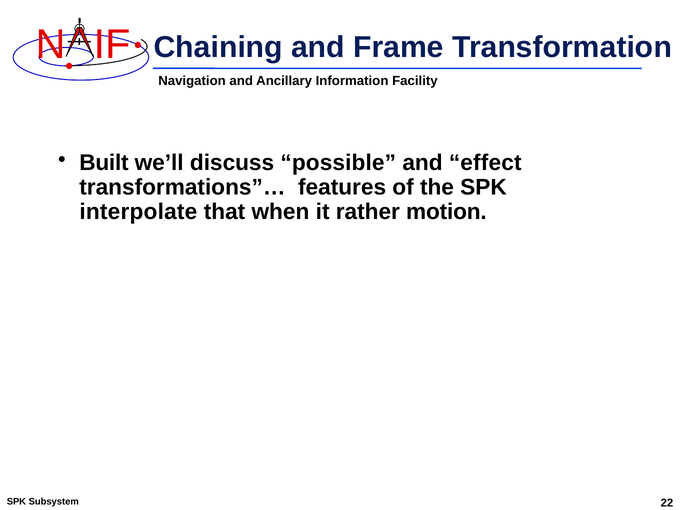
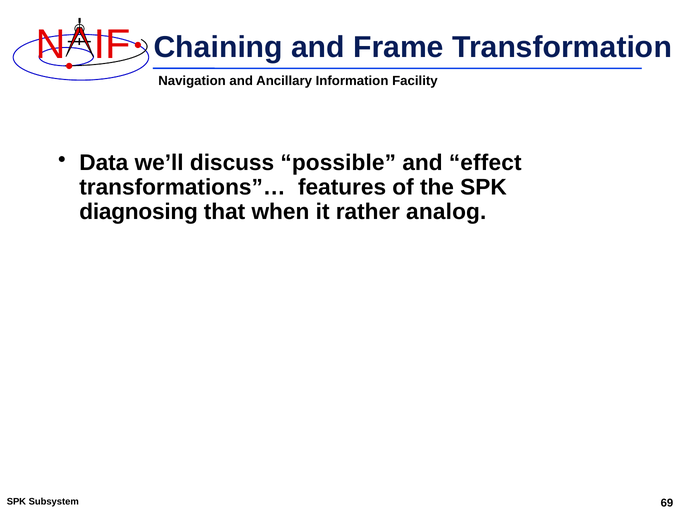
Built: Built -> Data
interpolate: interpolate -> diagnosing
motion: motion -> analog
22: 22 -> 69
